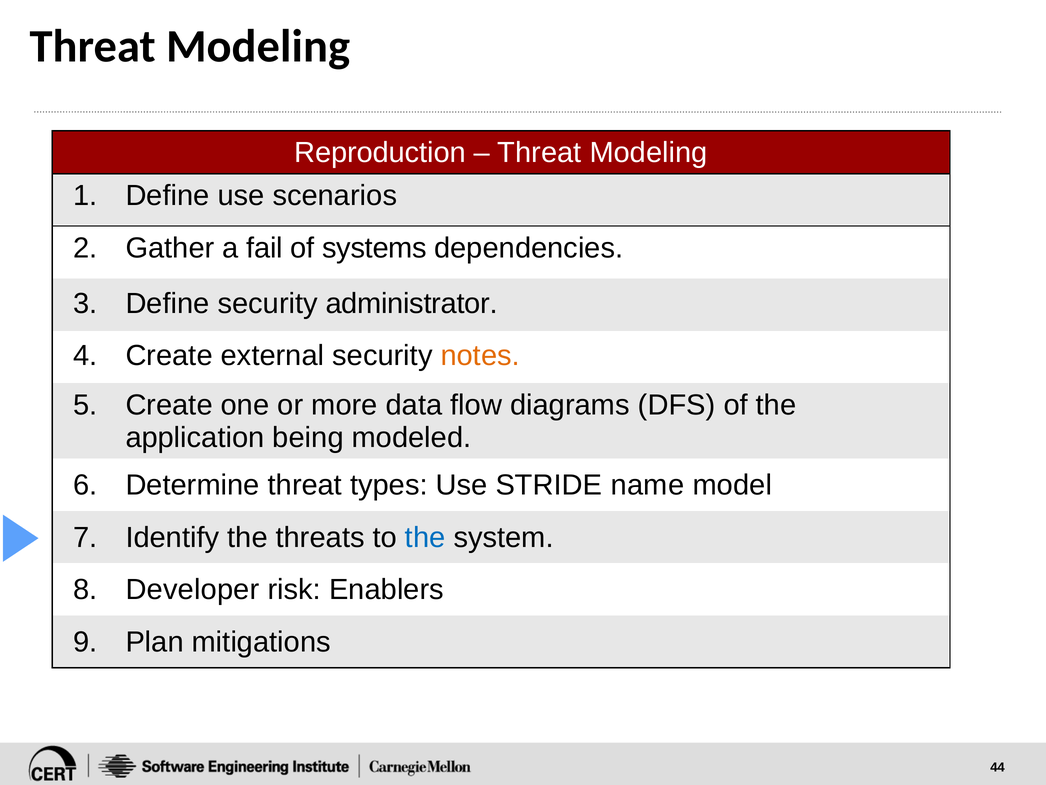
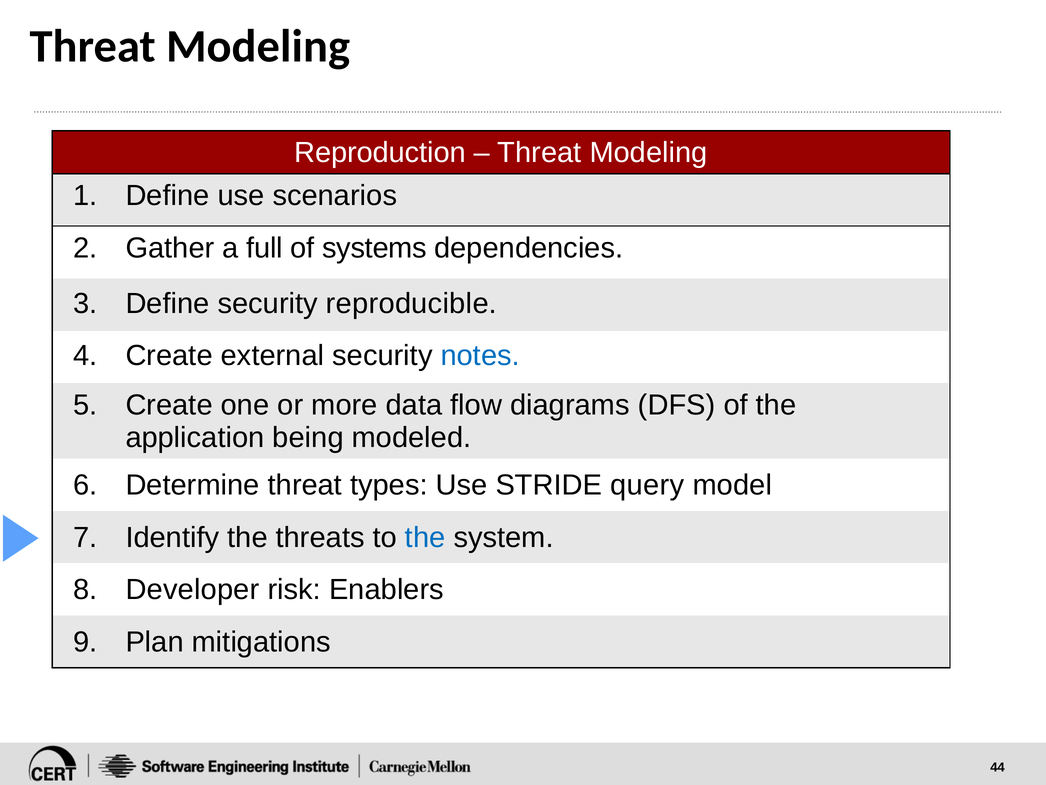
fail: fail -> full
administrator: administrator -> reproducible
notes colour: orange -> blue
name: name -> query
